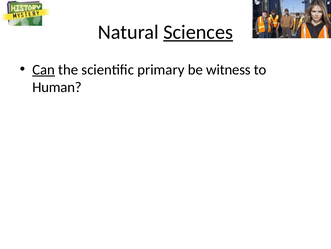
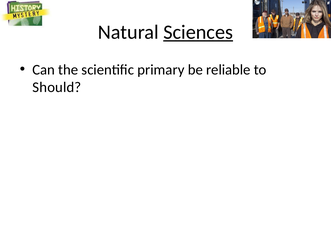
Can underline: present -> none
witness: witness -> reliable
Human: Human -> Should
